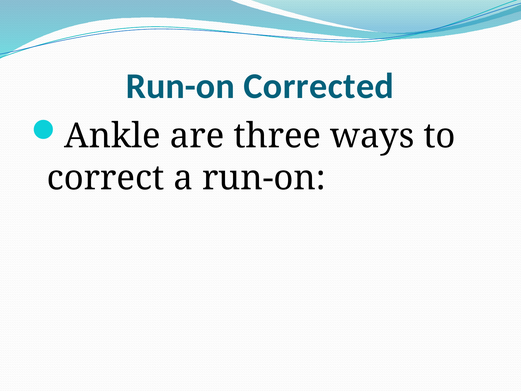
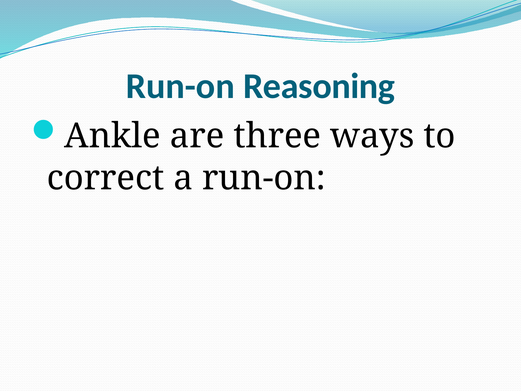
Corrected: Corrected -> Reasoning
